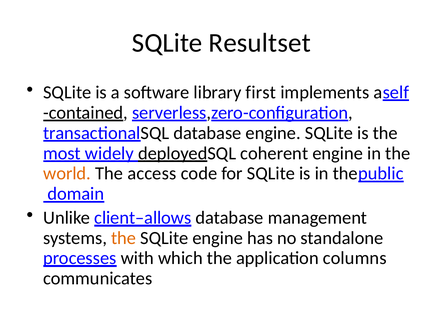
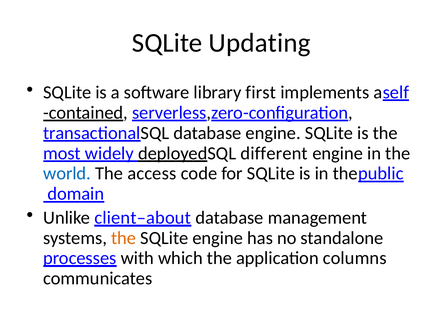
Resultset: Resultset -> Updating
coherent: coherent -> different
world colour: orange -> blue
client–allows: client–allows -> client–about
